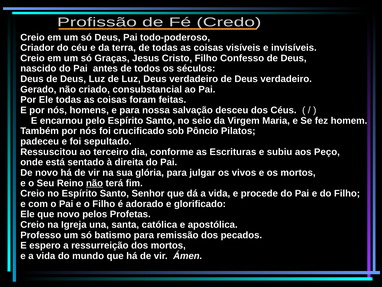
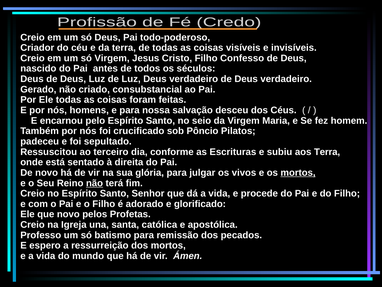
só Graças: Graças -> Virgem
aos Peço: Peço -> Terra
mortos at (298, 172) underline: none -> present
